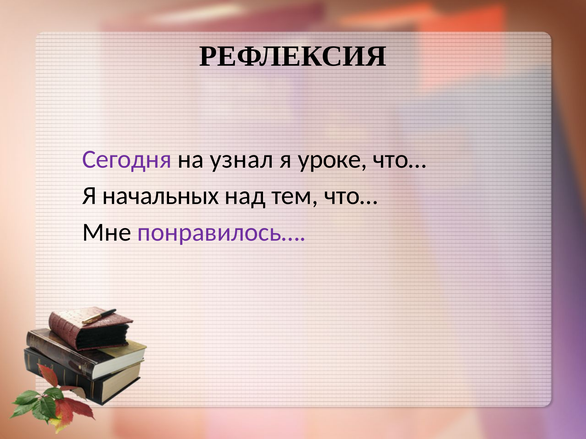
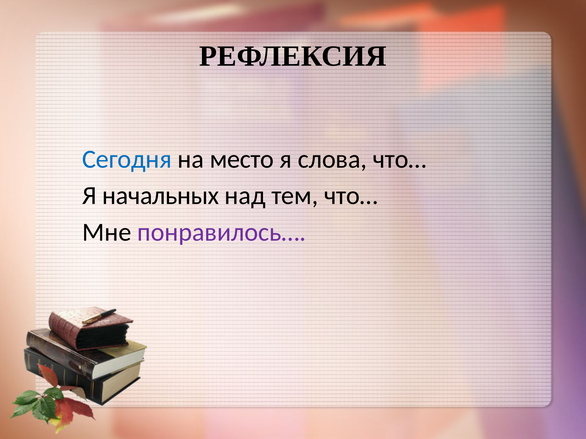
Сегодня colour: purple -> blue
узнал: узнал -> место
уроке: уроке -> слова
